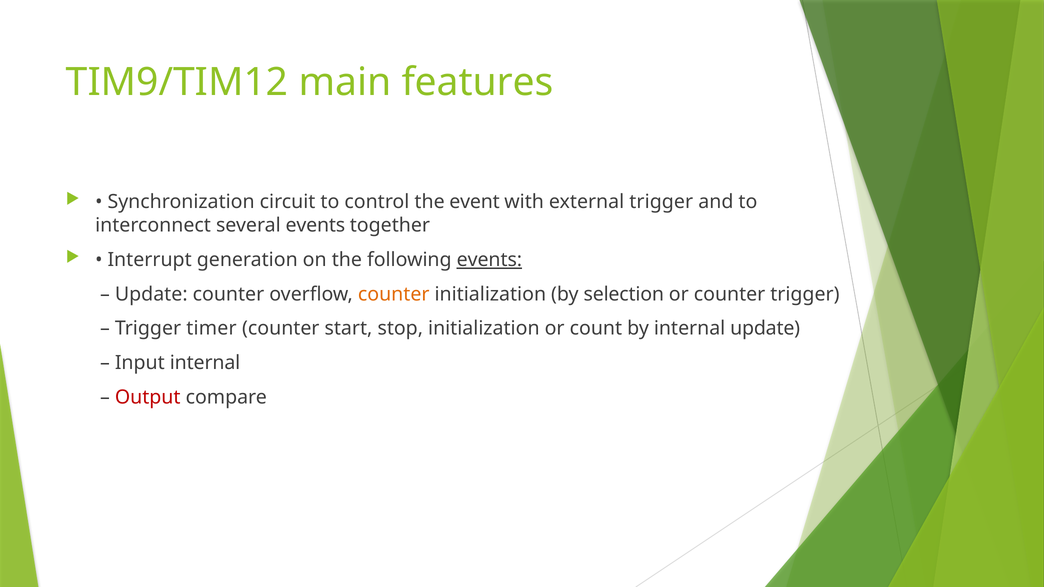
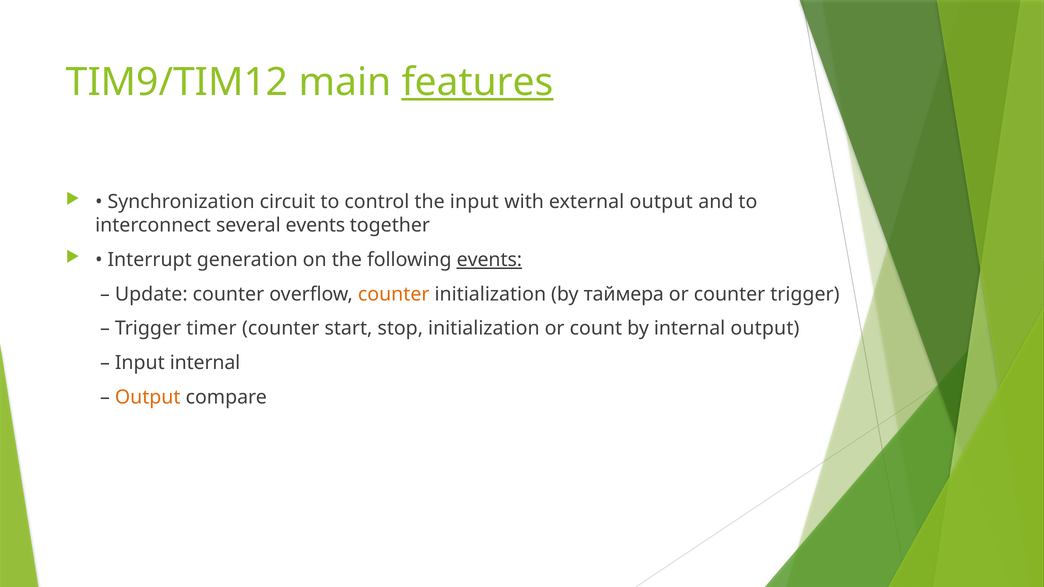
features underline: none -> present
the event: event -> input
external trigger: trigger -> output
selection: selection -> таймера
internal update: update -> output
Output at (148, 397) colour: red -> orange
